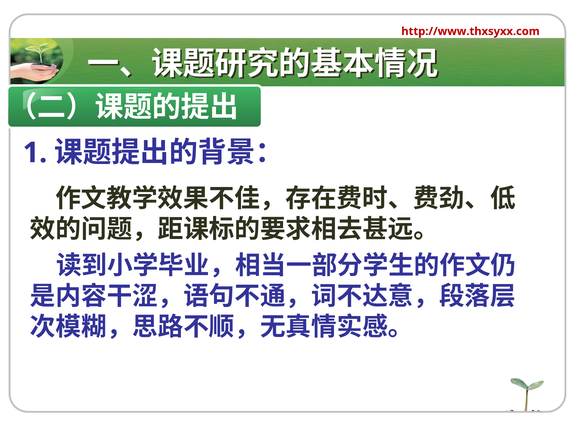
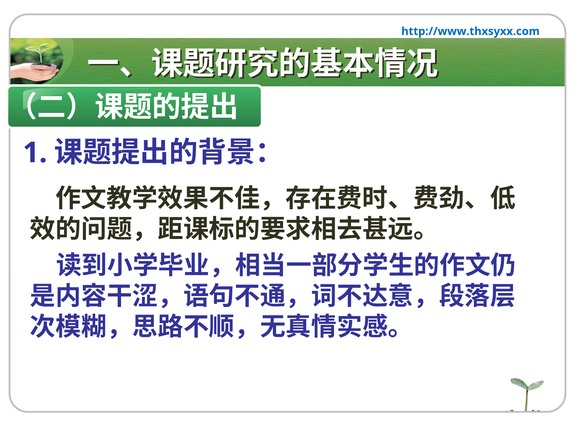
http://www.thxsyxx.com colour: red -> blue
